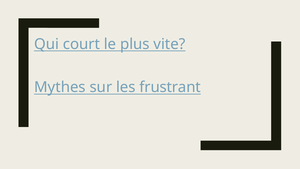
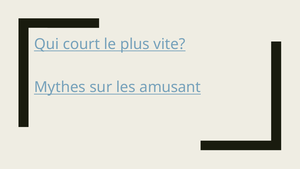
frustrant: frustrant -> amusant
